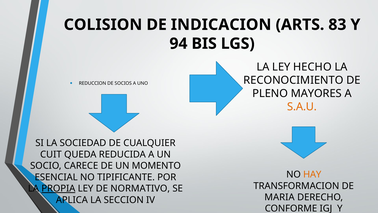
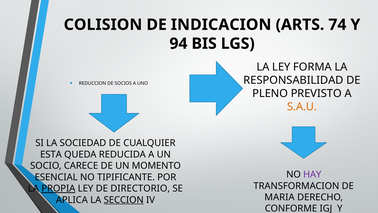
83: 83 -> 74
HECHO: HECHO -> FORMA
RECONOCIMIENTO: RECONOCIMIENTO -> RESPONSABILIDAD
MAYORES: MAYORES -> PREVISTO
CUIT: CUIT -> ESTA
HAY colour: orange -> purple
NORMATIVO: NORMATIVO -> DIRECTORIO
SECCION underline: none -> present
